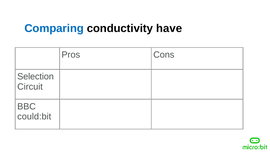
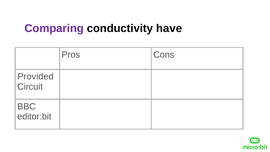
Comparing colour: blue -> purple
Selection: Selection -> Provided
could:bit: could:bit -> editor:bit
